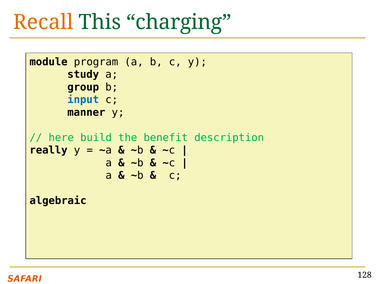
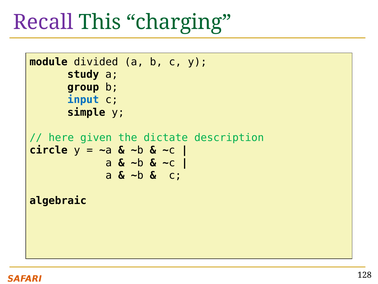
Recall colour: orange -> purple
program: program -> divided
manner: manner -> simple
build: build -> given
benefit: benefit -> dictate
really: really -> circle
